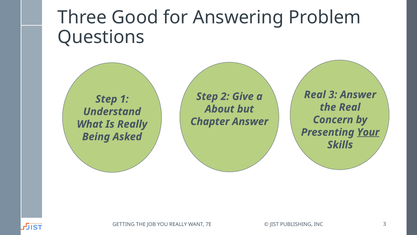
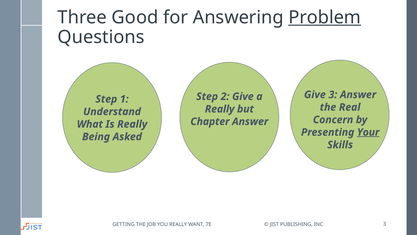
Problem underline: none -> present
Real at (315, 95): Real -> Give
About at (220, 109): About -> Really
